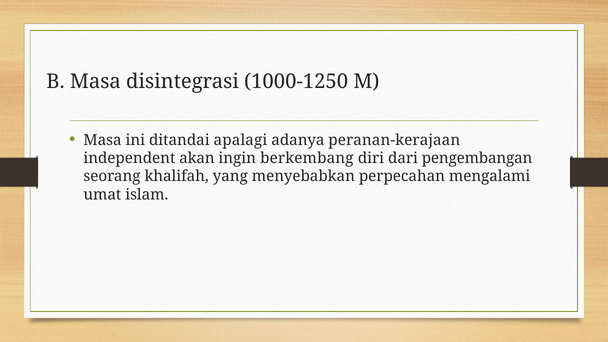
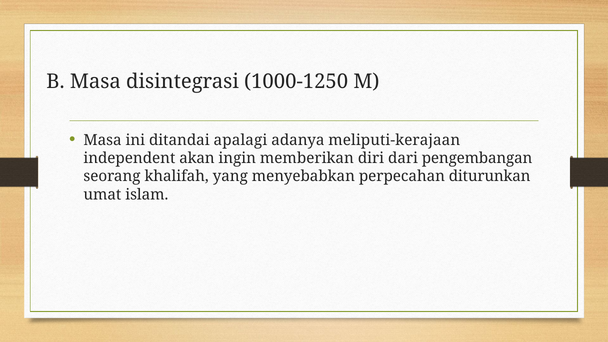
peranan-kerajaan: peranan-kerajaan -> meliputi-kerajaan
berkembang: berkembang -> memberikan
mengalami: mengalami -> diturunkan
